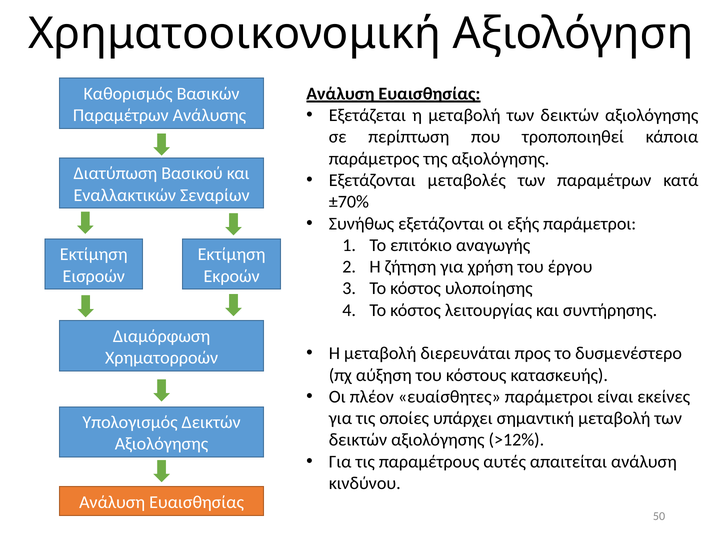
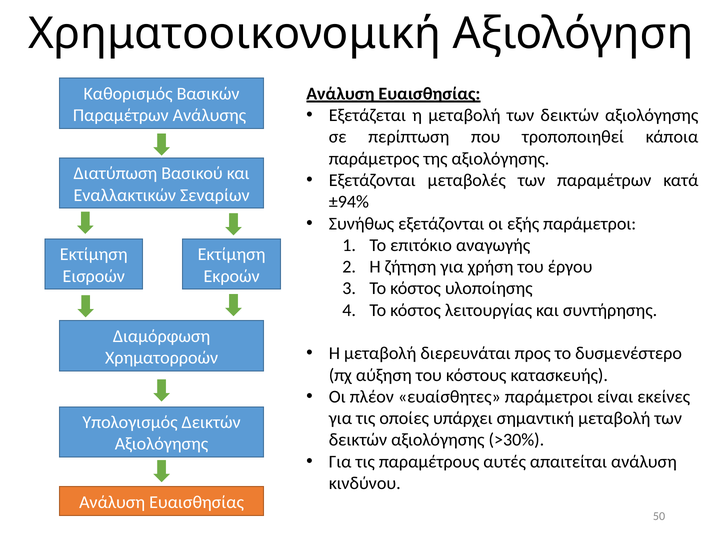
±70%: ±70% -> ±94%
>12%: >12% -> >30%
